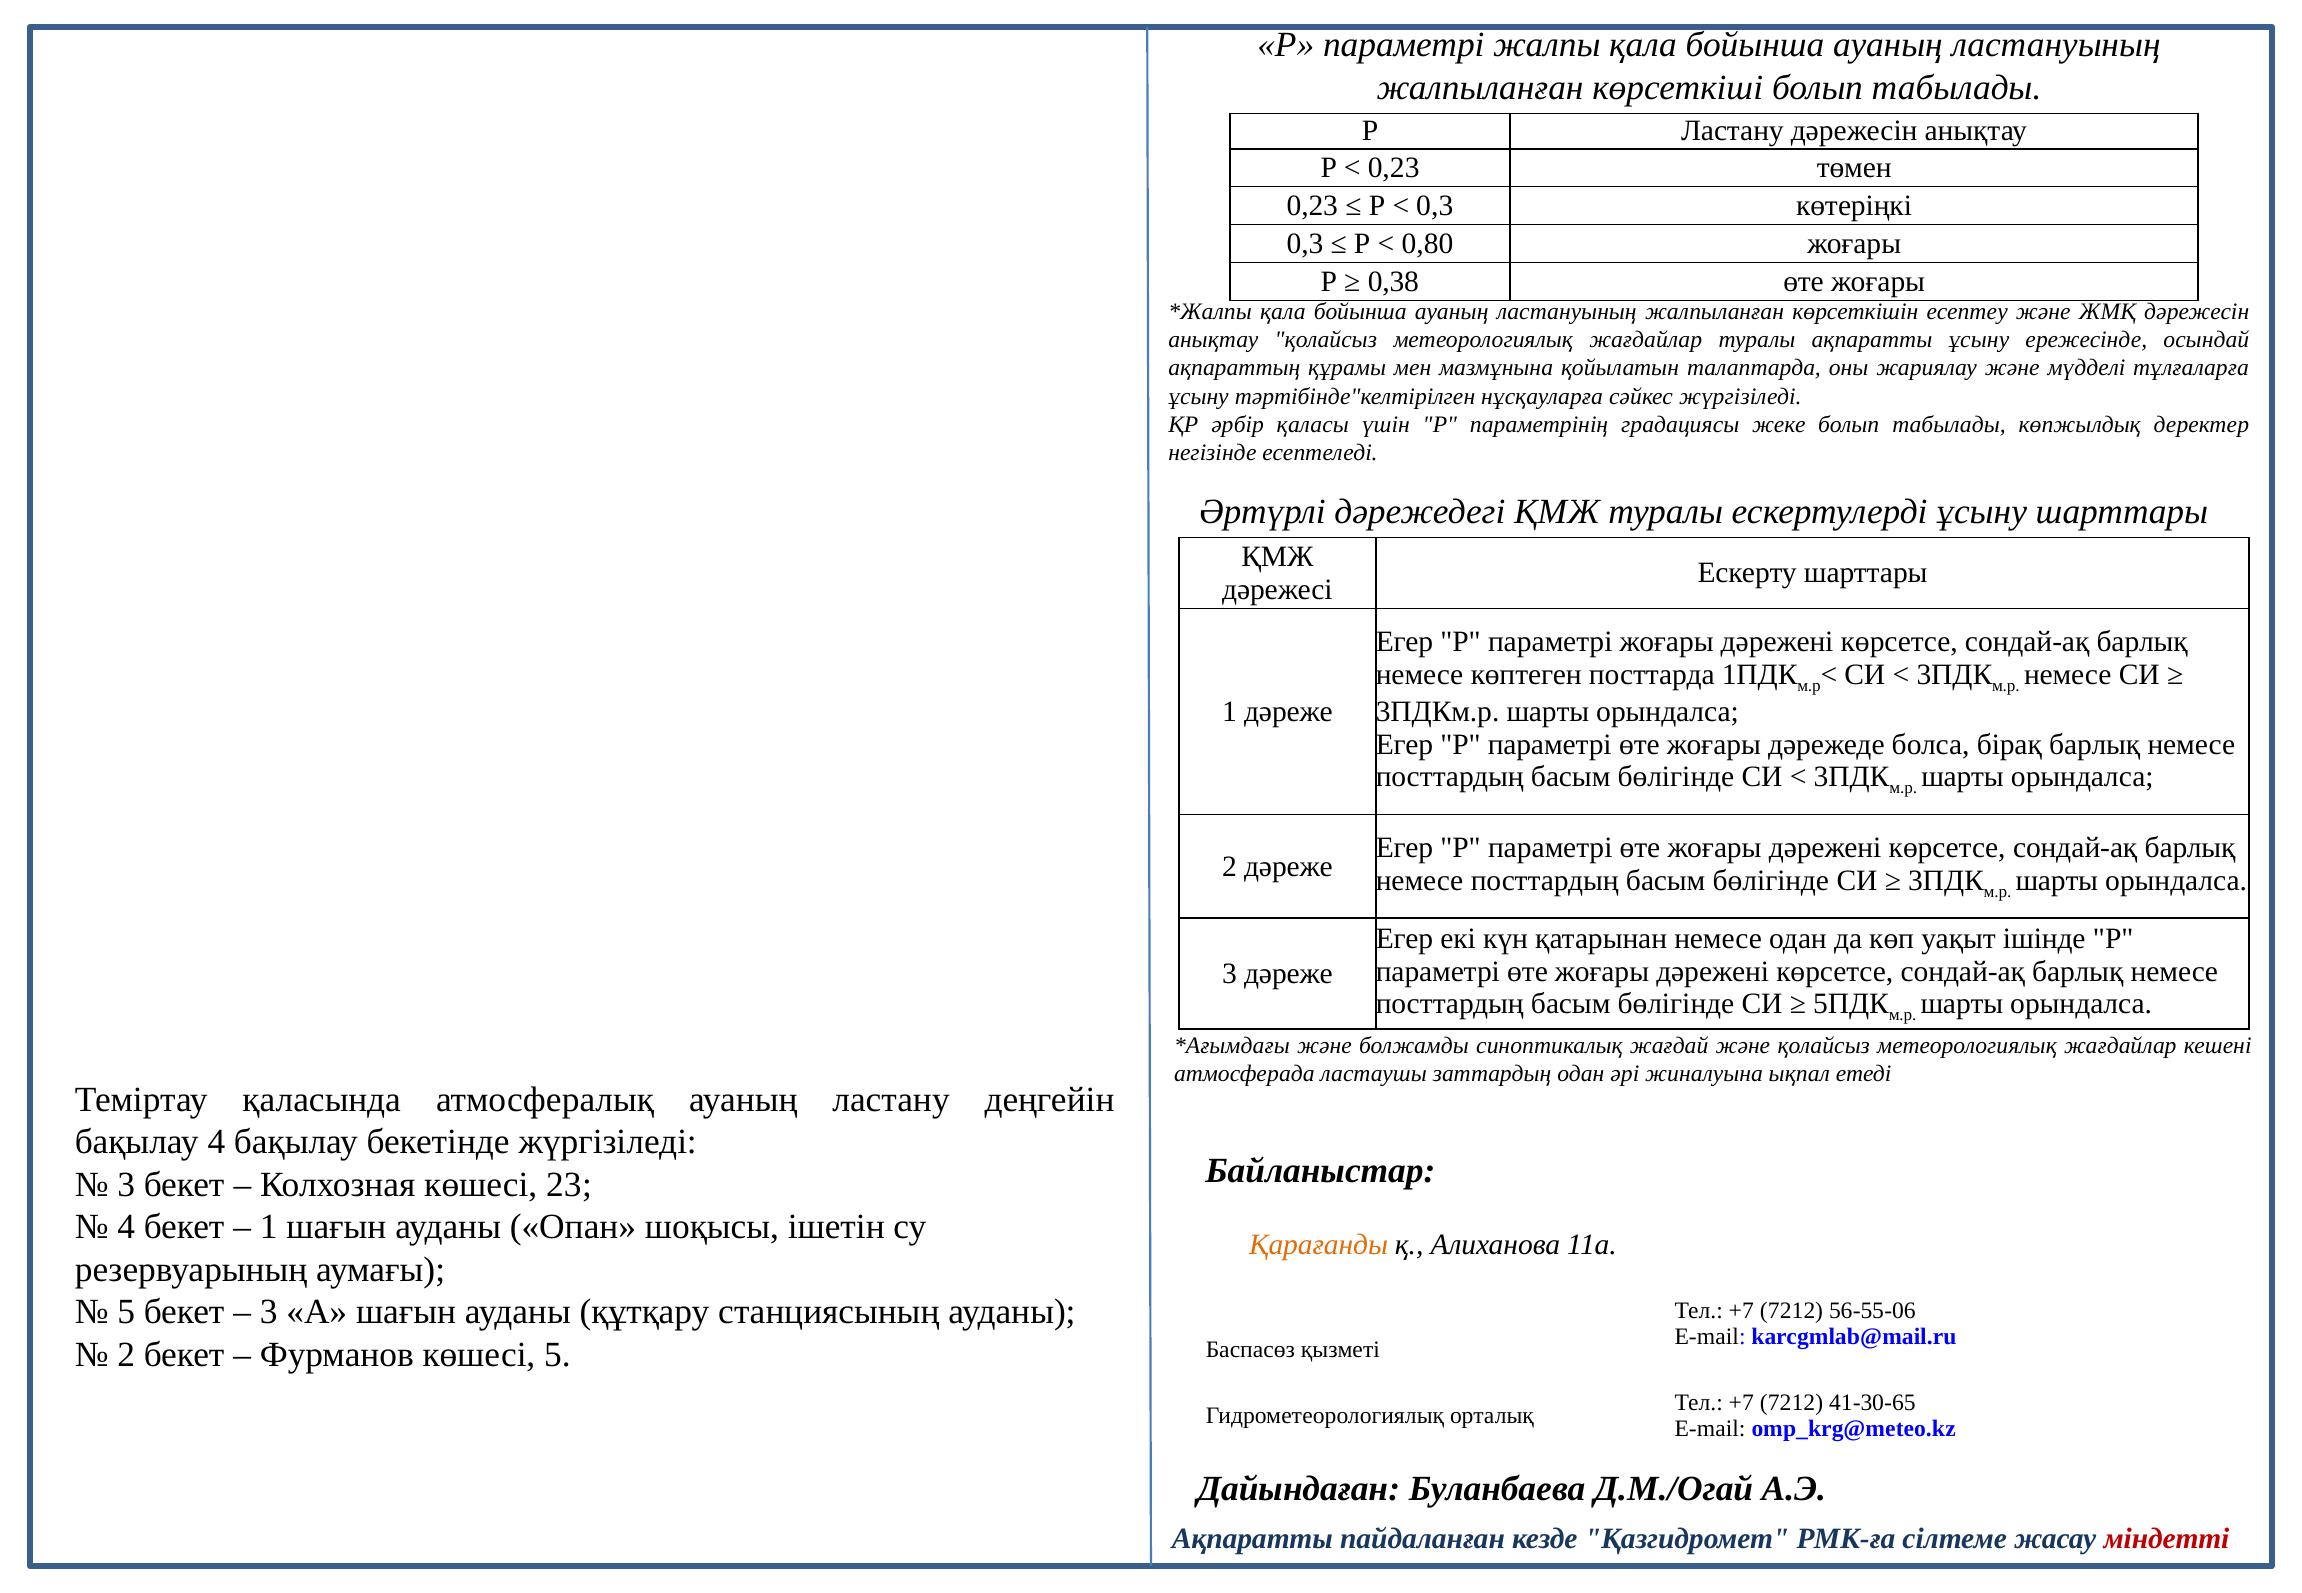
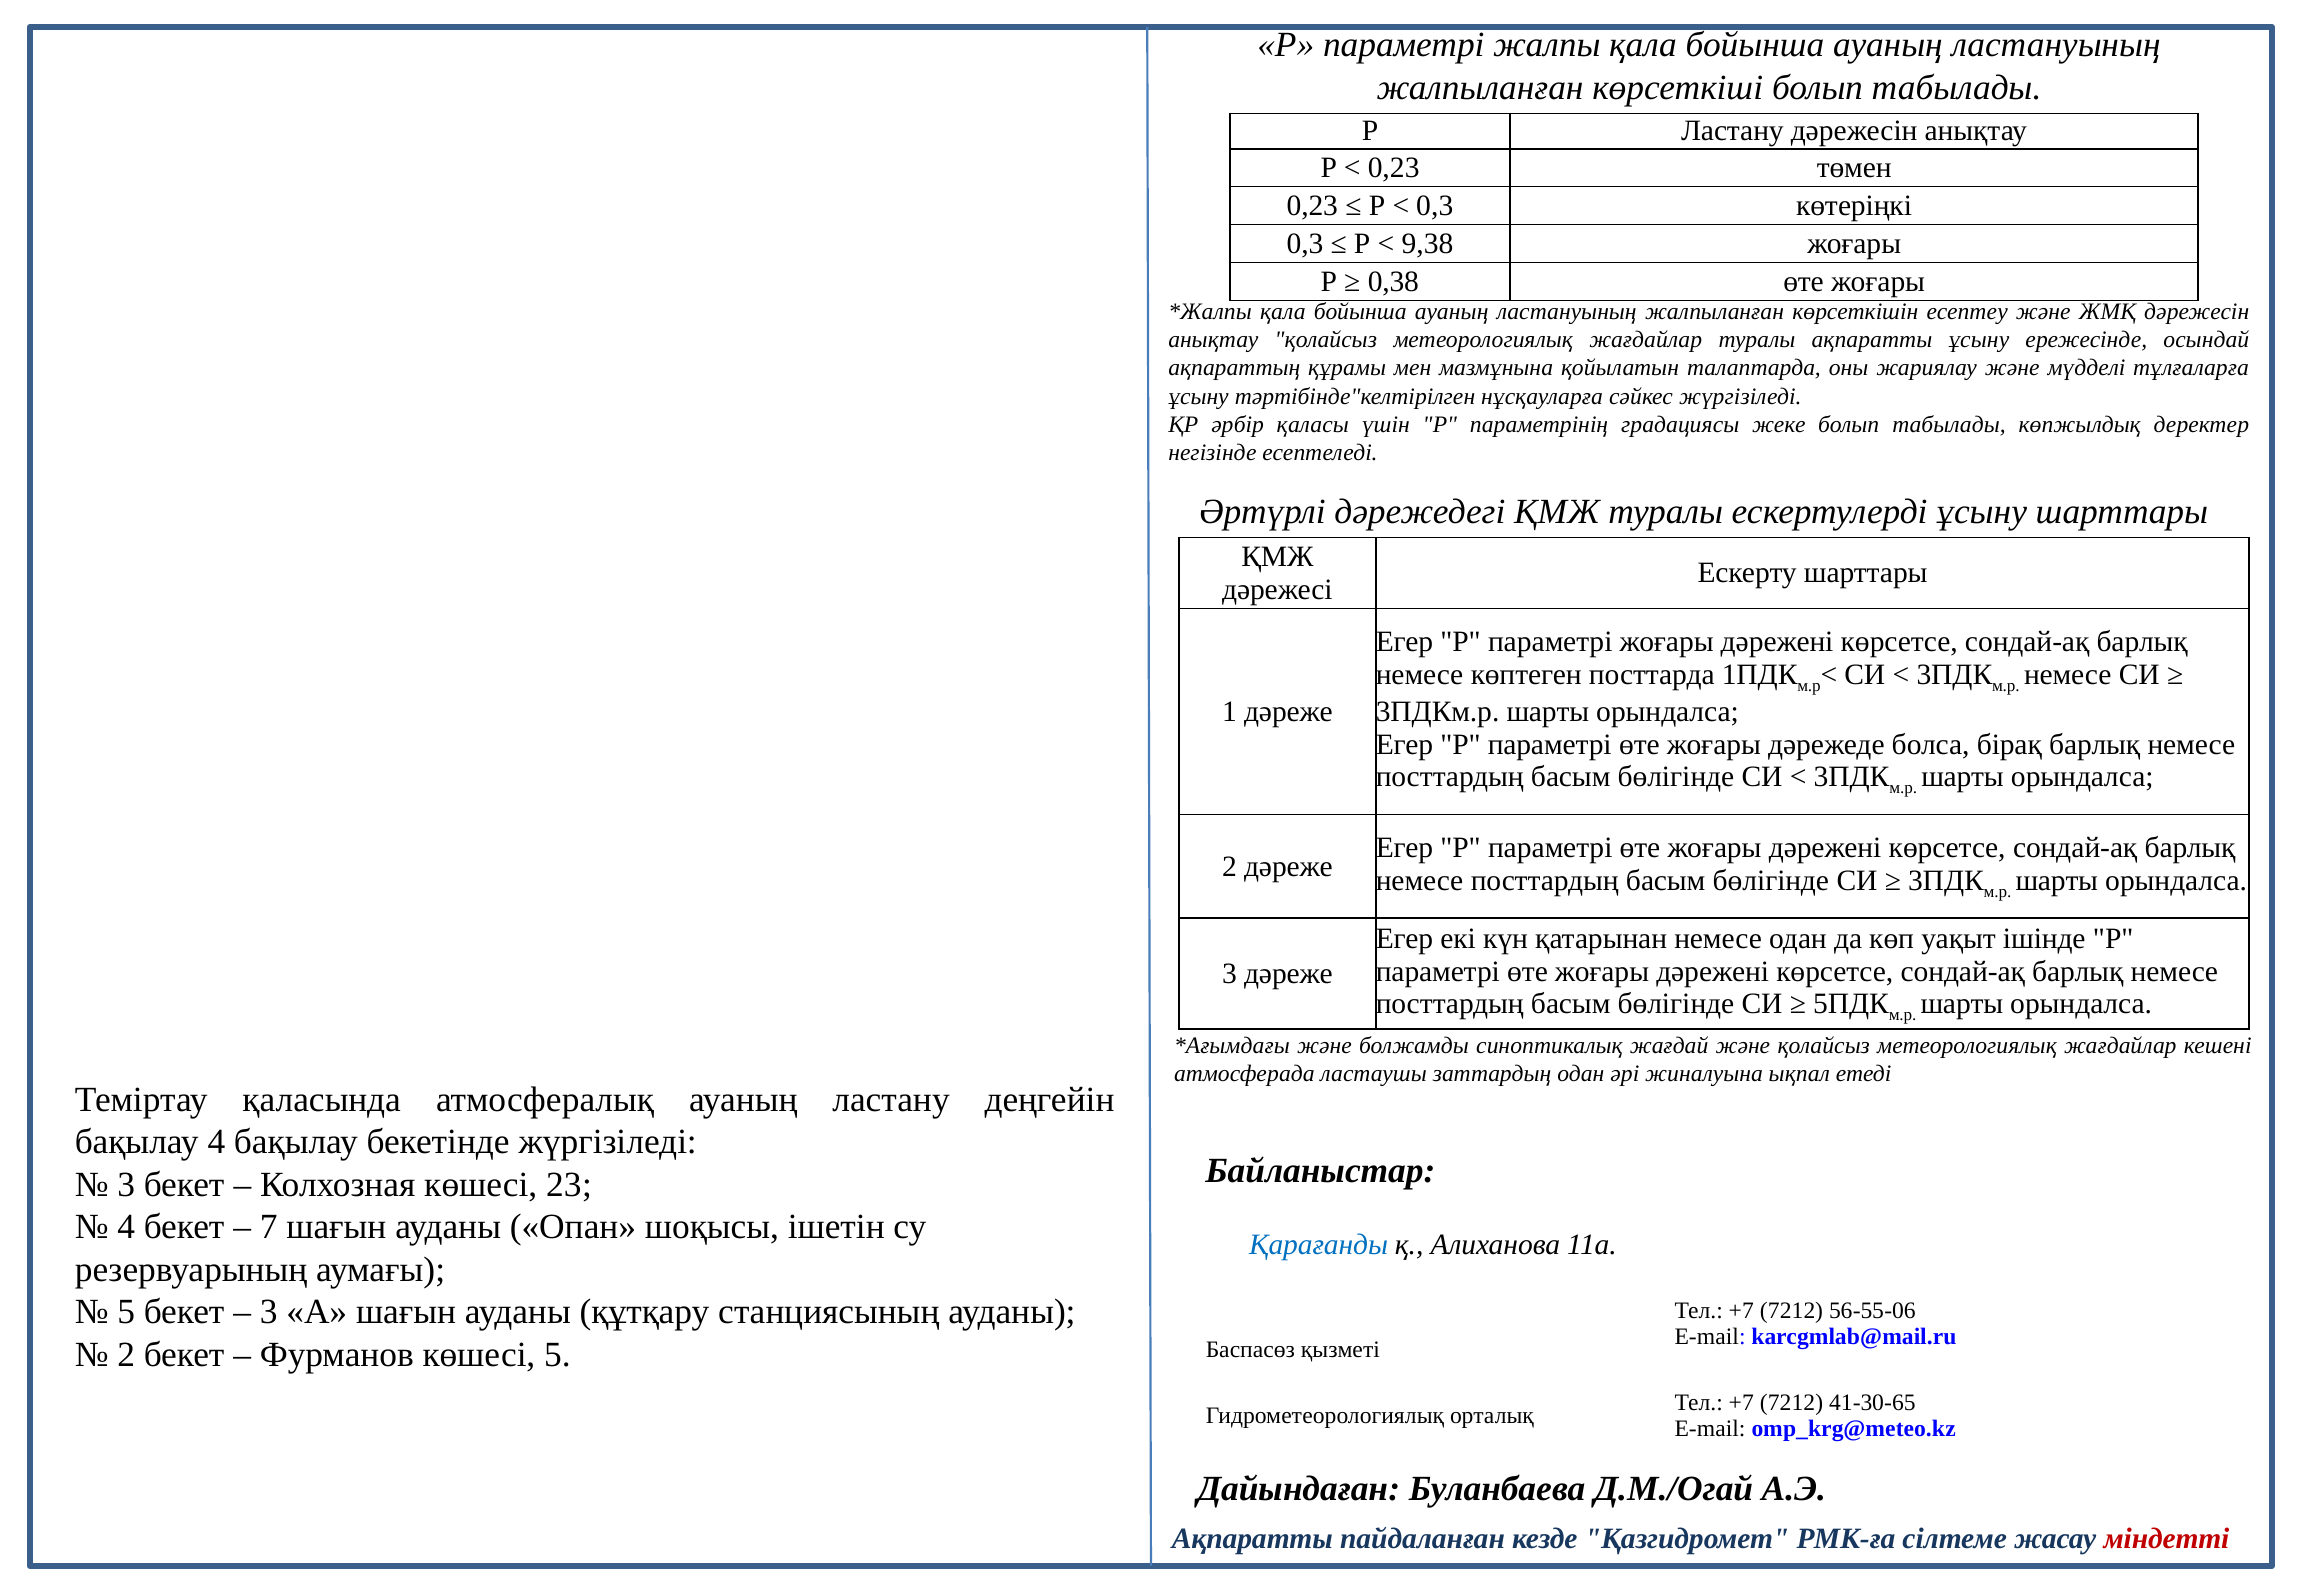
0,80: 0,80 -> 9,38
1 at (269, 1228): 1 -> 7
Қарағанды colour: orange -> blue
